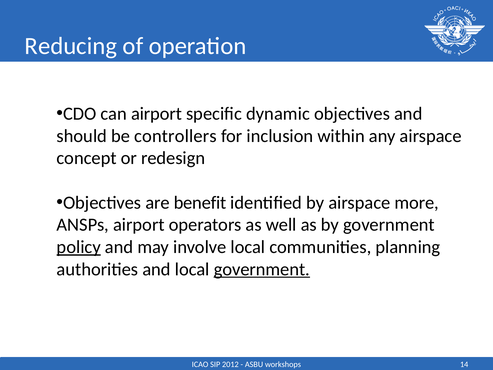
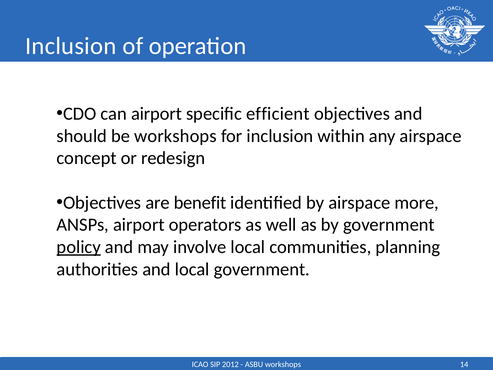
Reducing at (71, 46): Reducing -> Inclusion
dynamic: dynamic -> efficient
be controllers: controllers -> workshops
government at (262, 269) underline: present -> none
